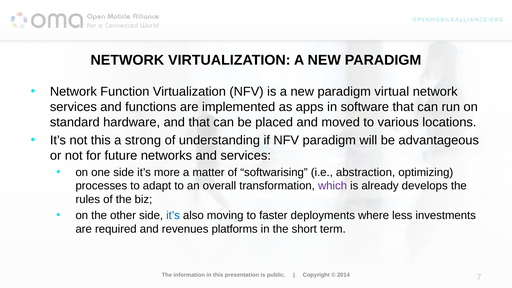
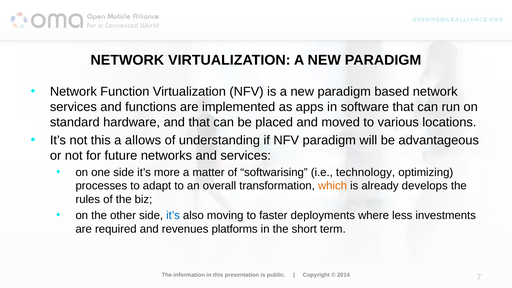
virtual: virtual -> based
strong: strong -> allows
abstraction: abstraction -> technology
which colour: purple -> orange
